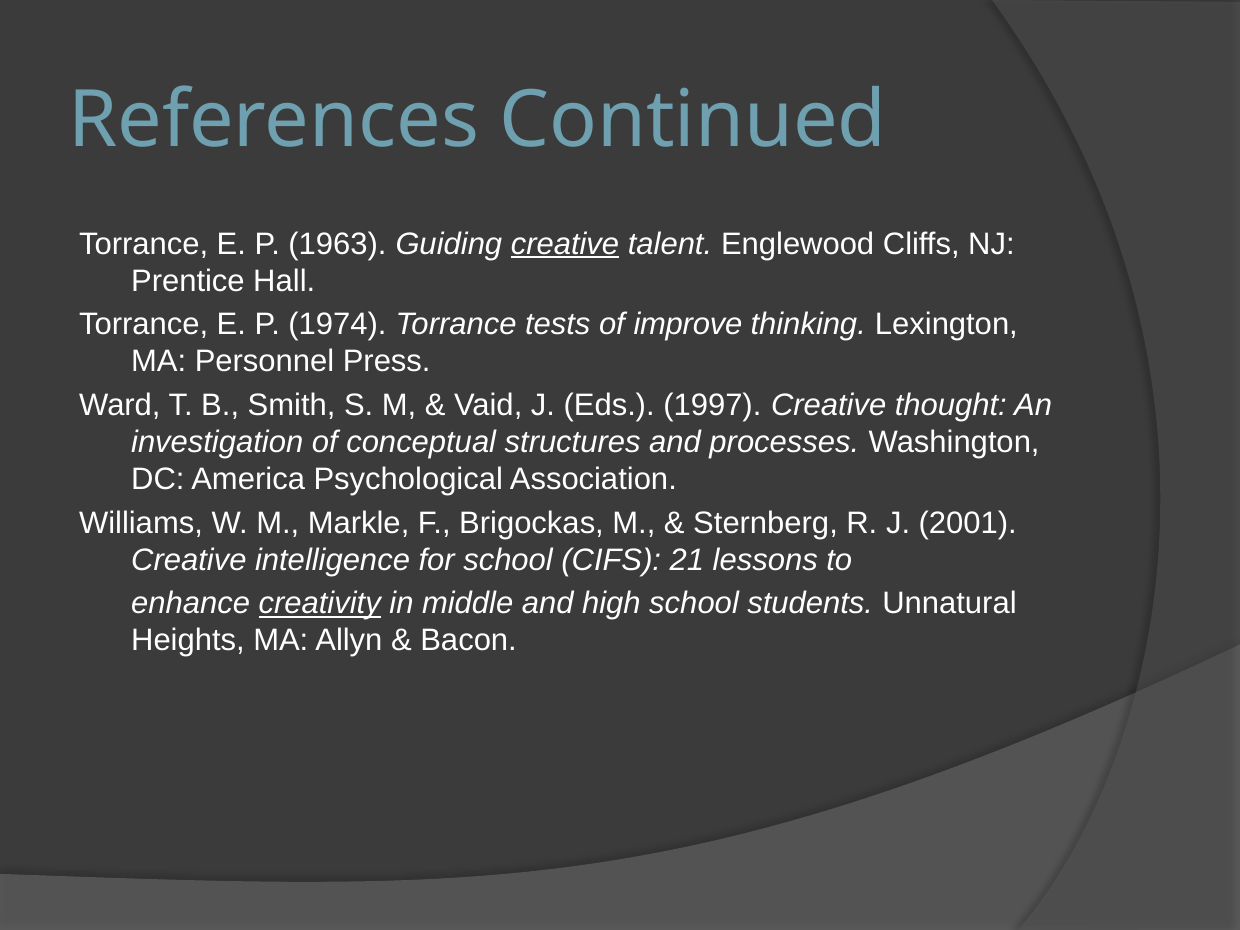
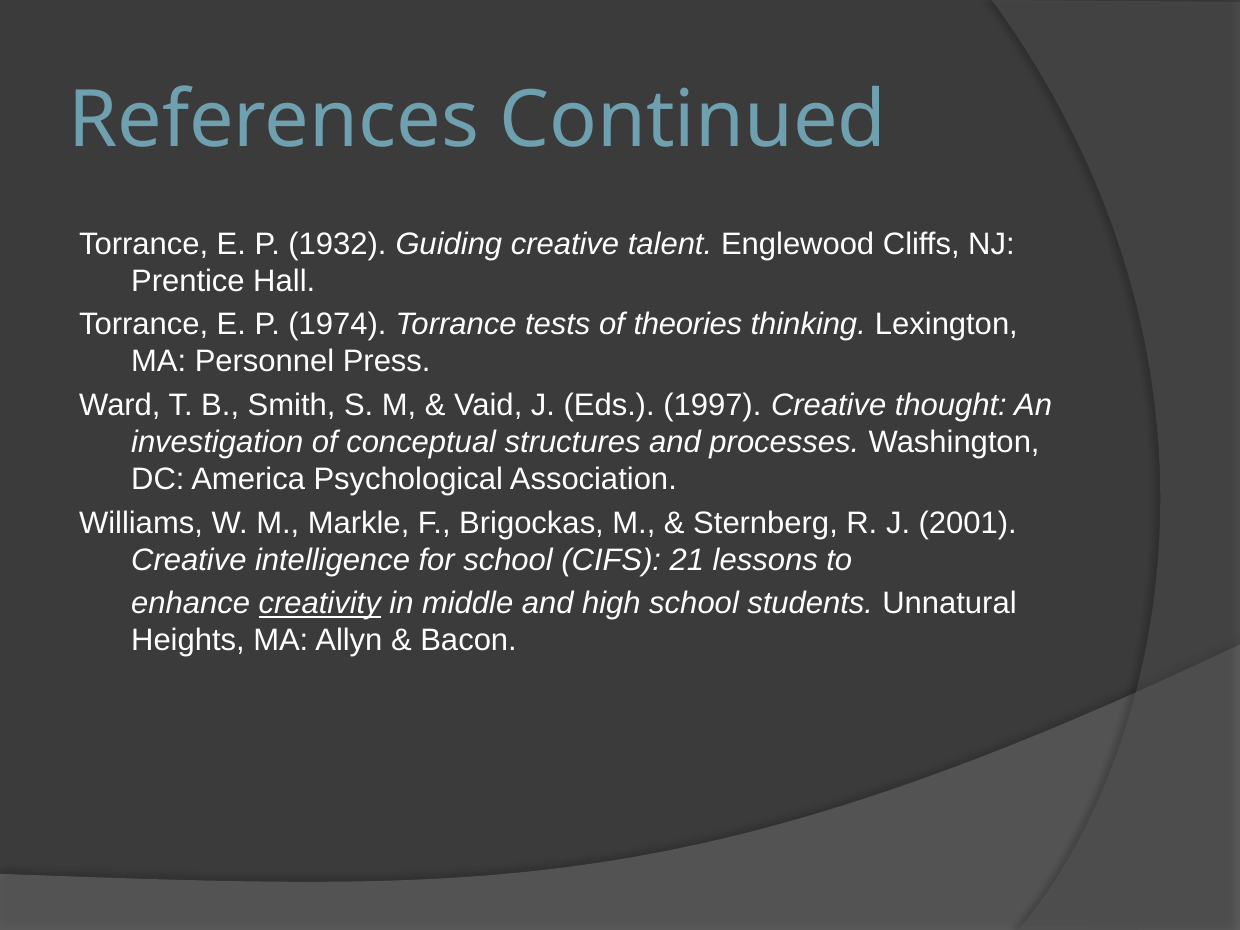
1963: 1963 -> 1932
creative at (565, 244) underline: present -> none
improve: improve -> theories
